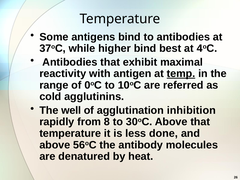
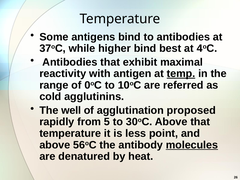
inhibition: inhibition -> proposed
8: 8 -> 5
done: done -> point
molecules underline: none -> present
